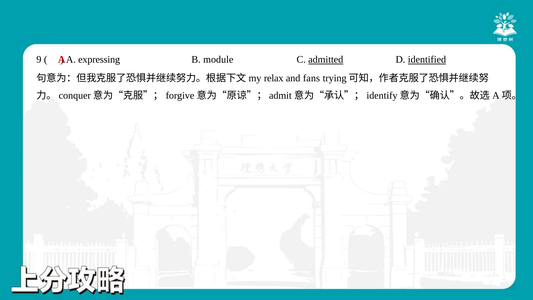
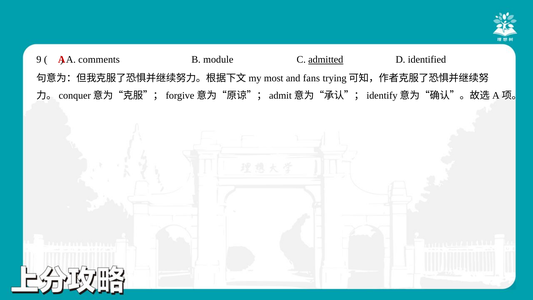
expressing: expressing -> comments
identified underline: present -> none
relax: relax -> most
